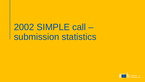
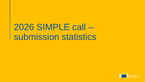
2002: 2002 -> 2026
